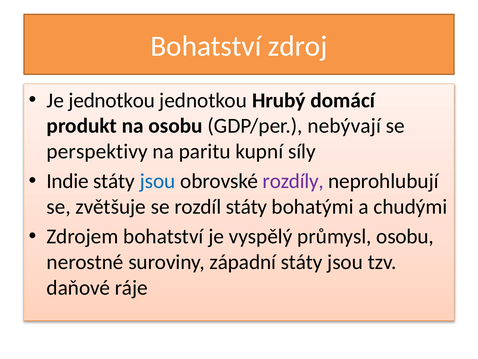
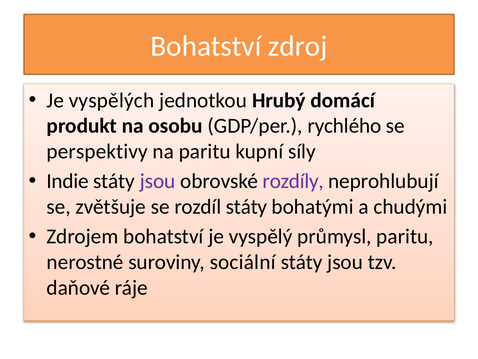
Je jednotkou: jednotkou -> vyspělých
nebývají: nebývají -> rychlého
jsou at (158, 181) colour: blue -> purple
průmysl osobu: osobu -> paritu
západní: západní -> sociální
